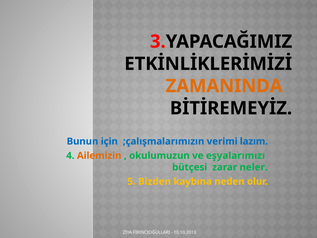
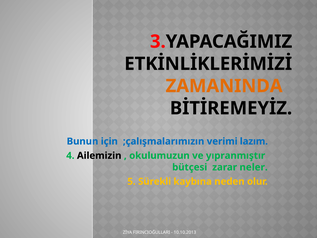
Ailemizin colour: orange -> black
eşyalarımızı: eşyalarımızı -> yıpranmıştır
Bizden: Bizden -> Sürekli
